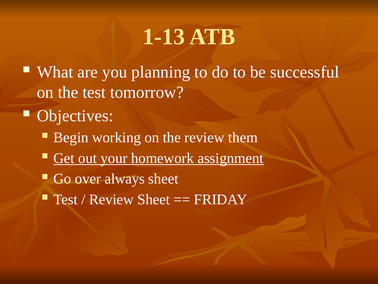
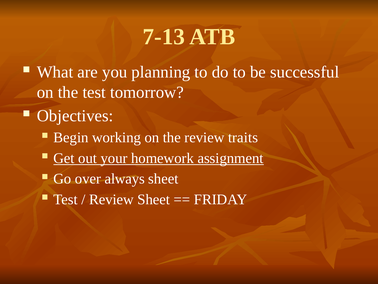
1-13: 1-13 -> 7-13
them: them -> traits
